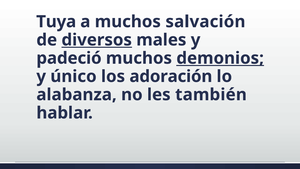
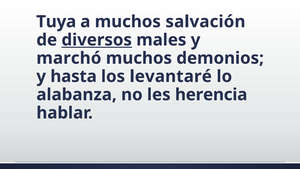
padeció: padeció -> marchó
demonios underline: present -> none
único: único -> hasta
adoración: adoración -> levantaré
también: también -> herencia
